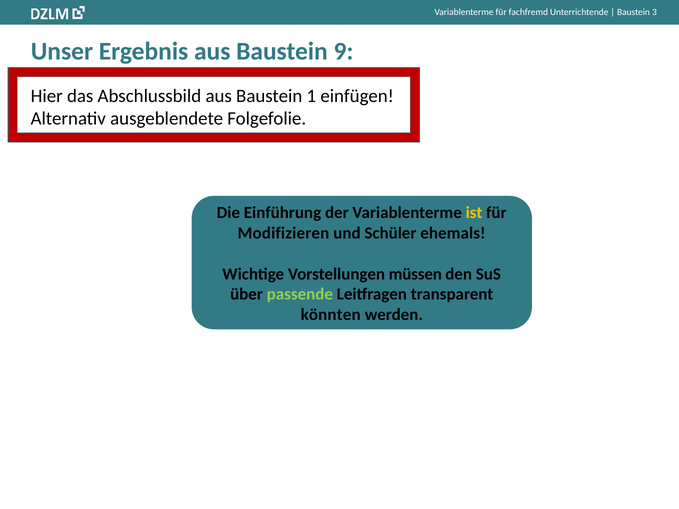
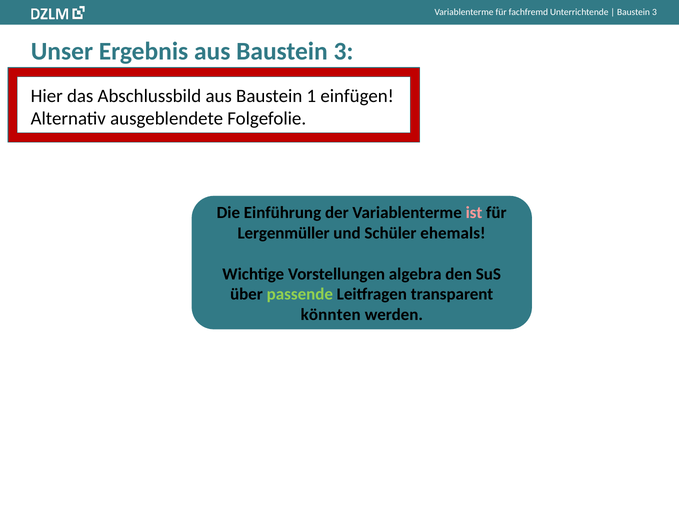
aus Baustein 9: 9 -> 3
ist colour: yellow -> pink
Modifizieren: Modifizieren -> Lergenmüller
müssen: müssen -> algebra
